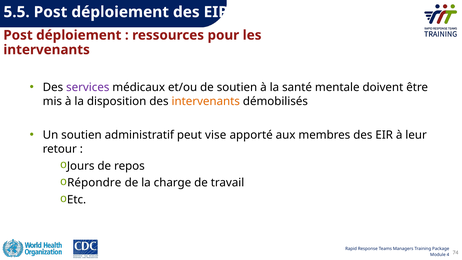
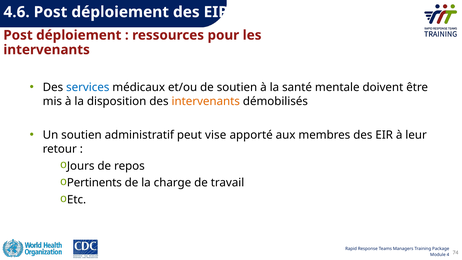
5.5: 5.5 -> 4.6
services colour: purple -> blue
Répondre: Répondre -> Pertinents
